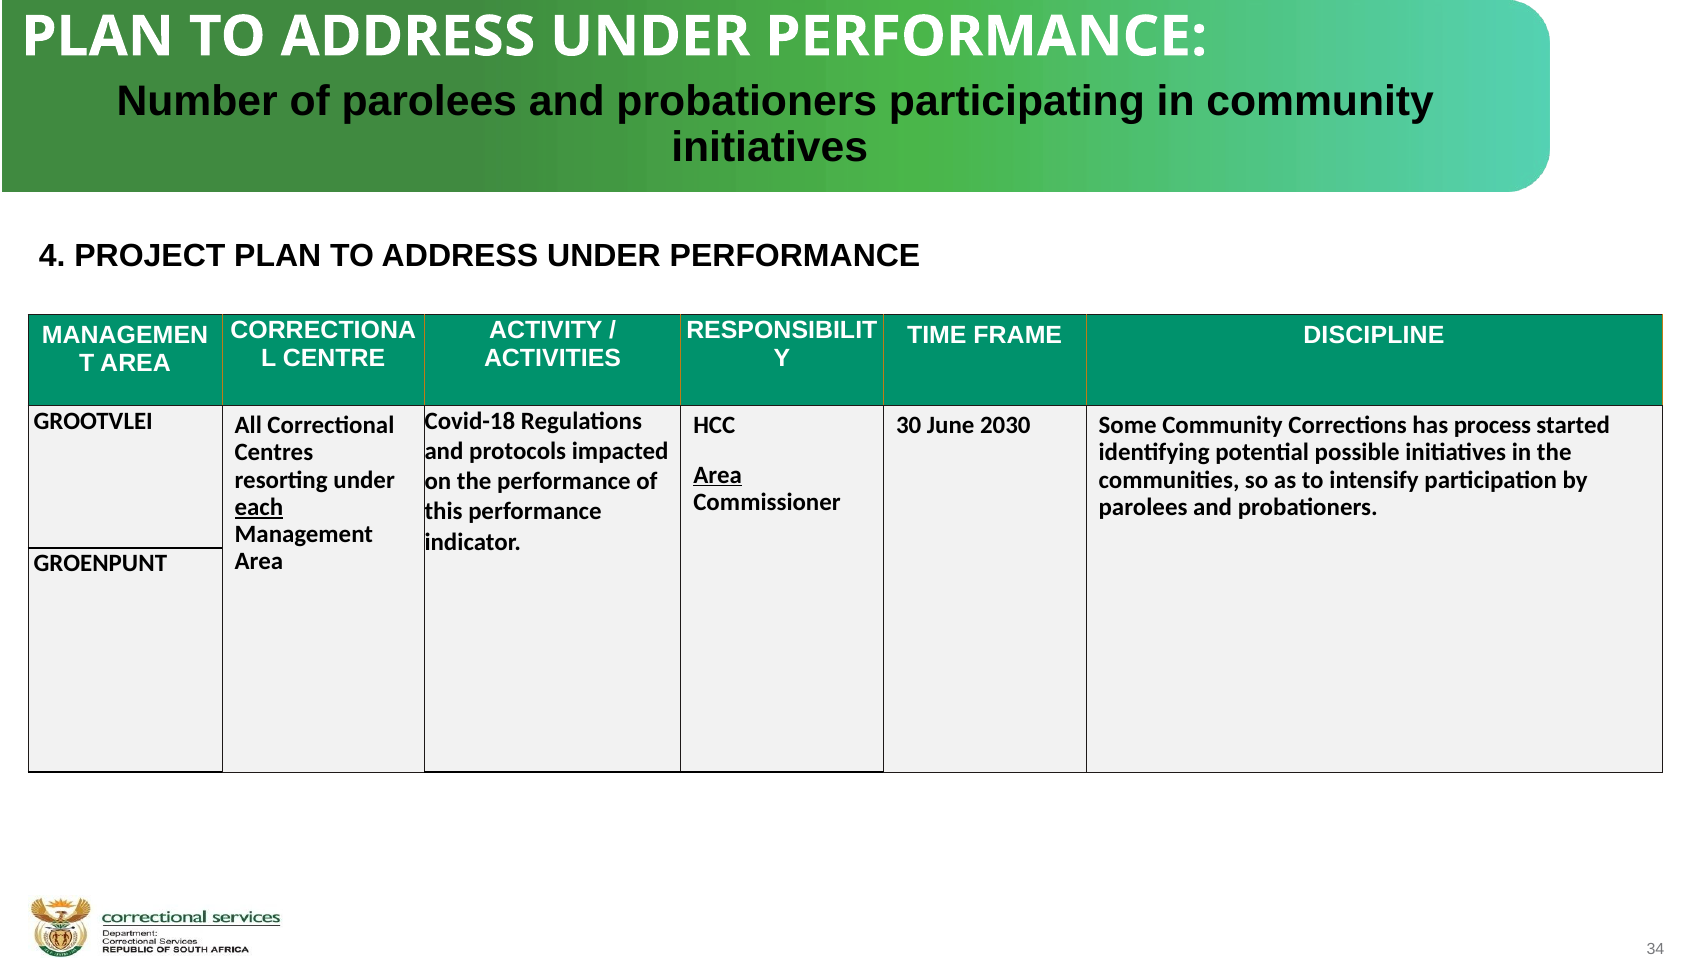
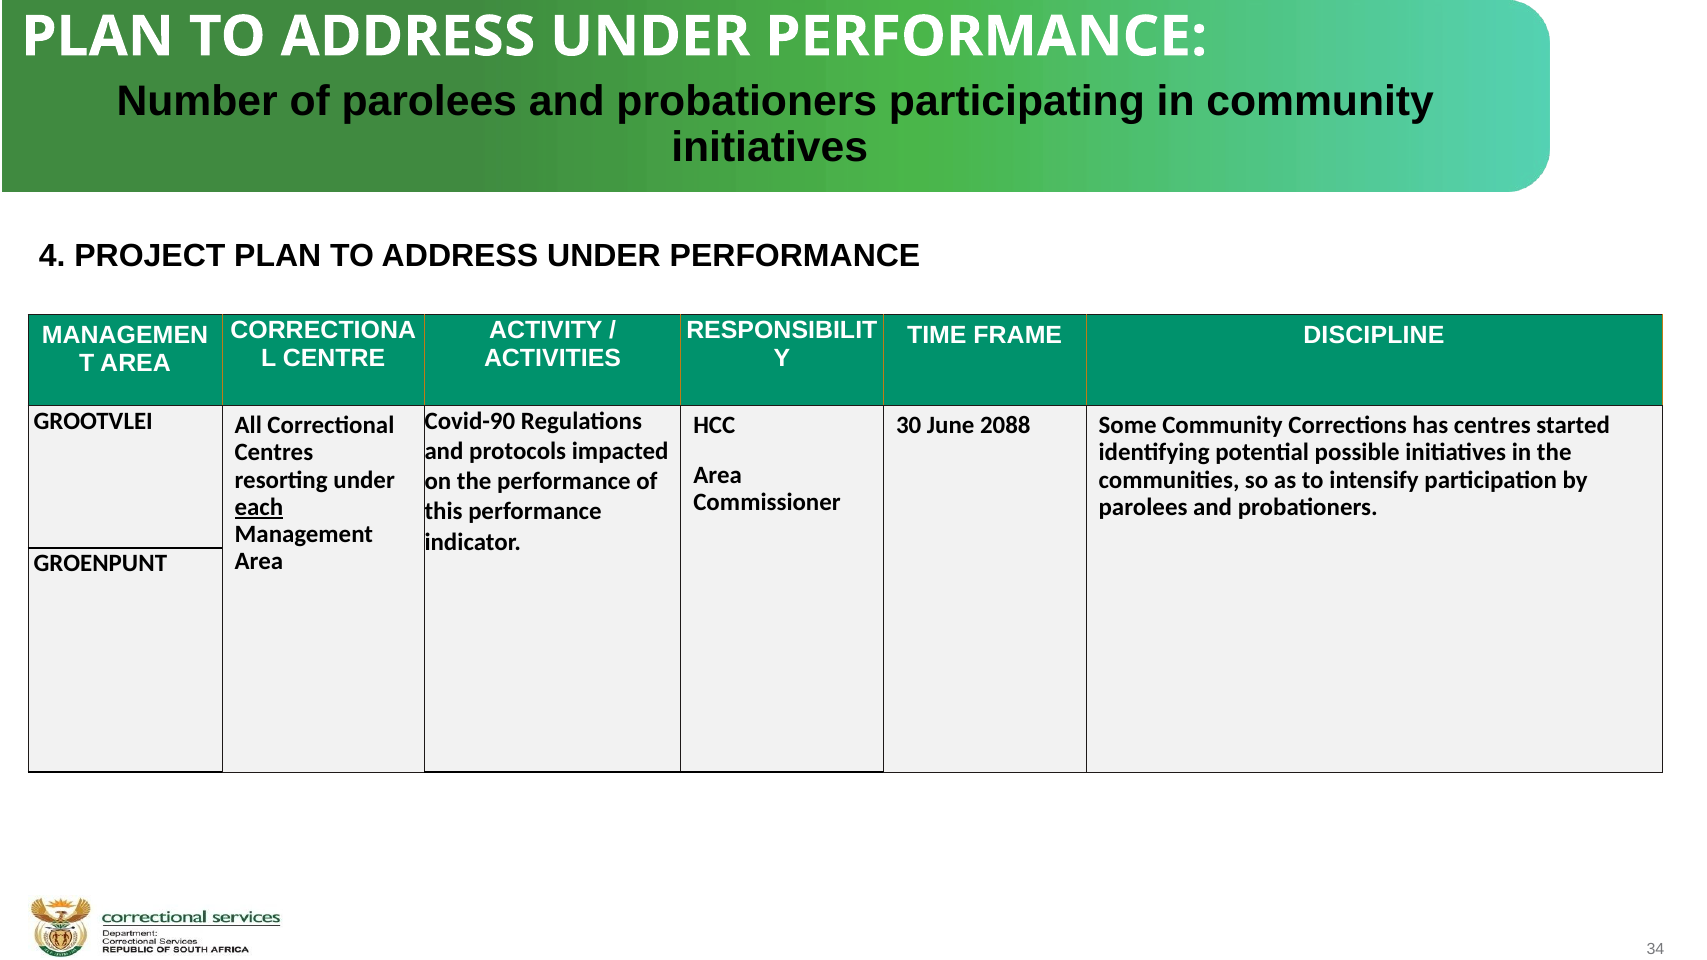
Covid-18: Covid-18 -> Covid-90
2030: 2030 -> 2088
has process: process -> centres
Area at (718, 475) underline: present -> none
